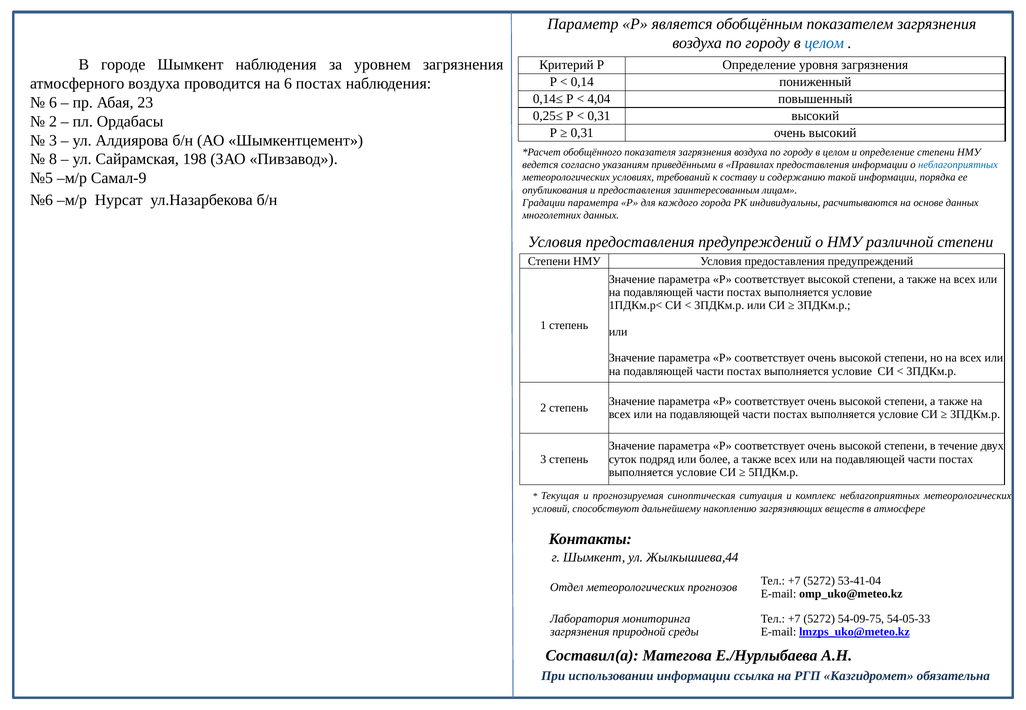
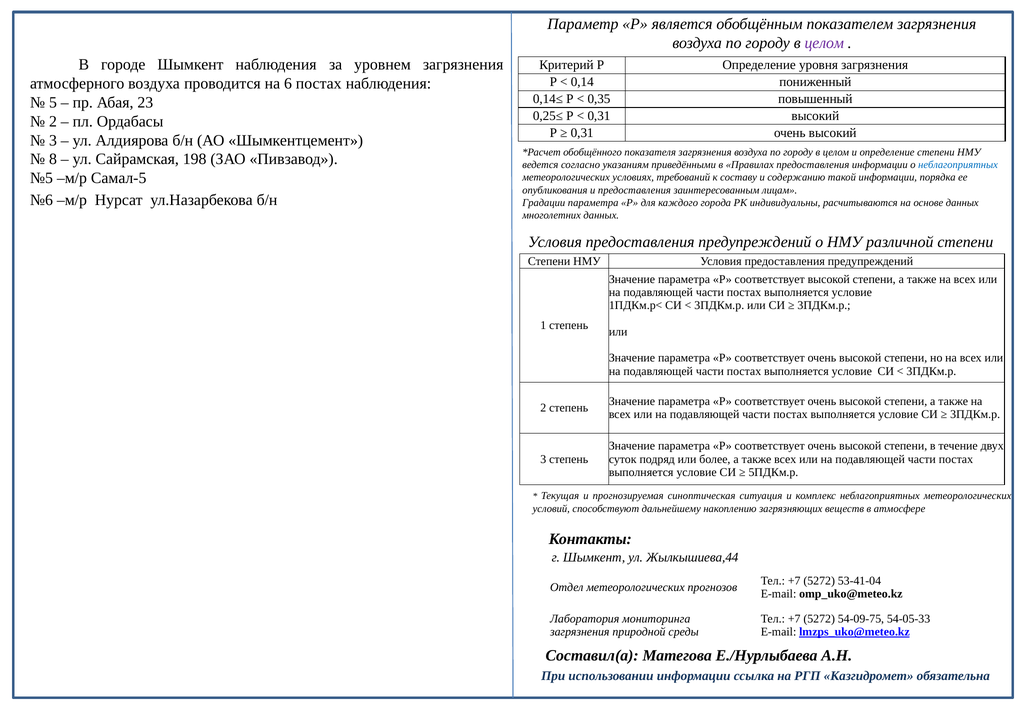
целом at (824, 43) colour: blue -> purple
4,04: 4,04 -> 0,35
6 at (53, 102): 6 -> 5
Самал-9: Самал-9 -> Самал-5
